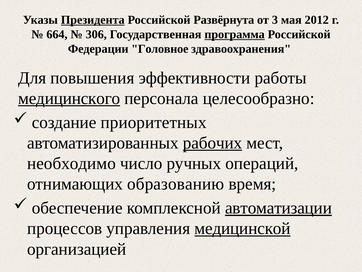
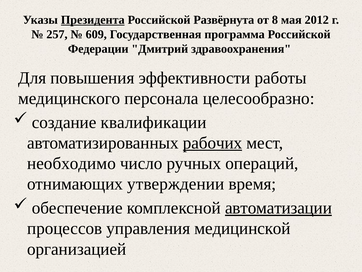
3: 3 -> 8
664: 664 -> 257
306: 306 -> 609
программа underline: present -> none
Головное: Головное -> Дмитрий
медицинского underline: present -> none
приоритетных: приоритетных -> квалификации
образованию: образованию -> утверждении
медицинской underline: present -> none
